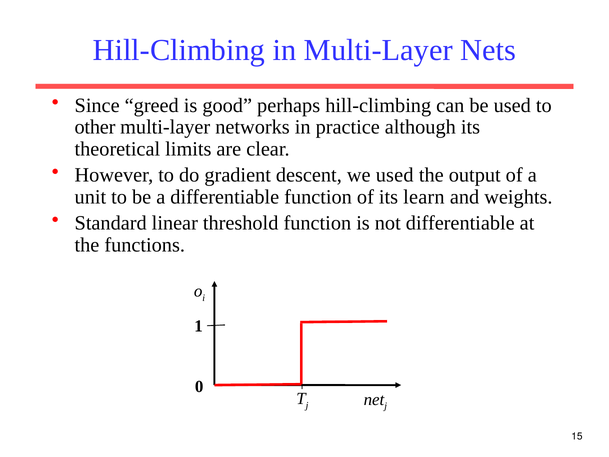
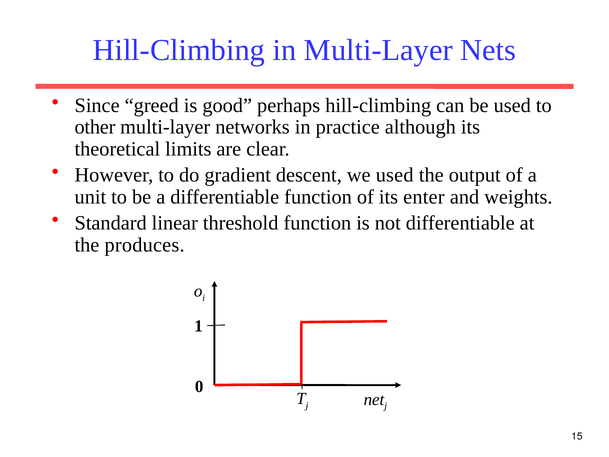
learn: learn -> enter
functions: functions -> produces
